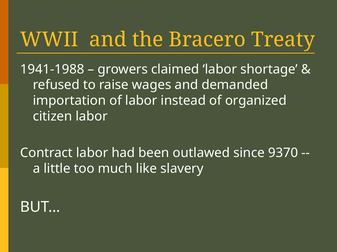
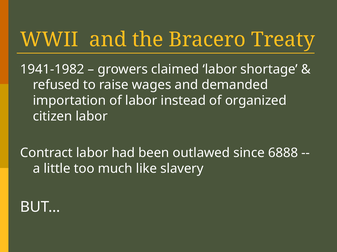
1941-1988: 1941-1988 -> 1941-1982
9370: 9370 -> 6888
